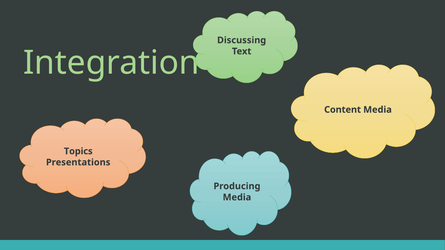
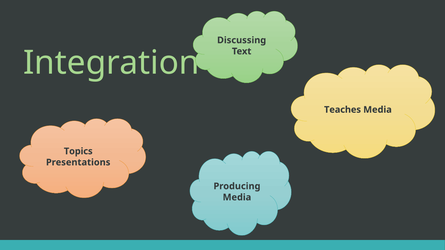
Content: Content -> Teaches
